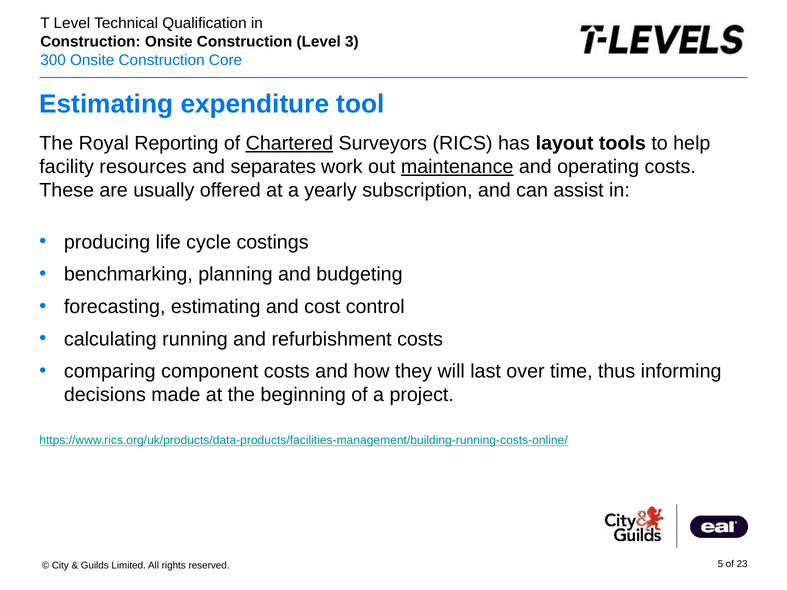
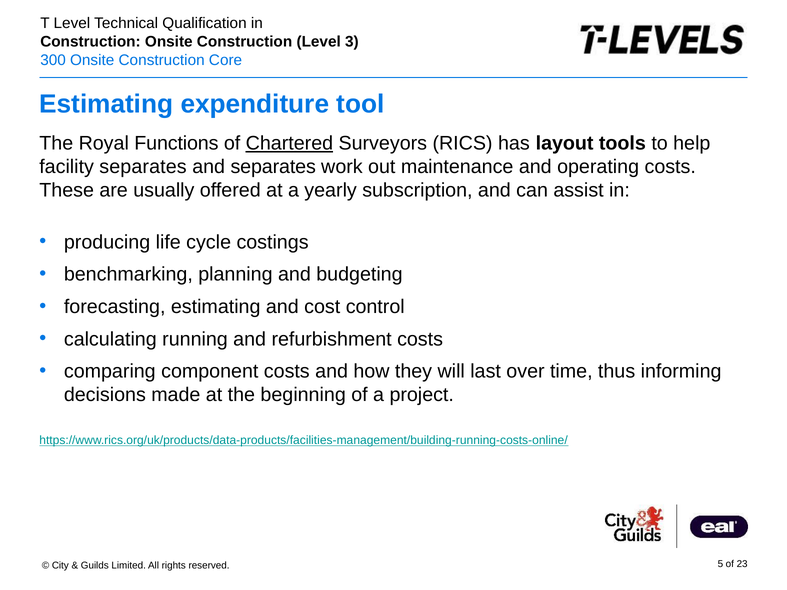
Reporting: Reporting -> Functions
facility resources: resources -> separates
maintenance underline: present -> none
